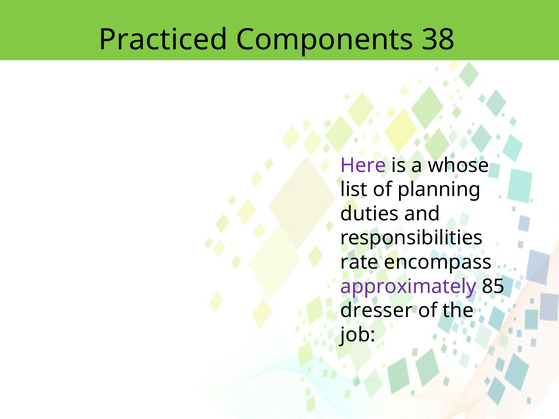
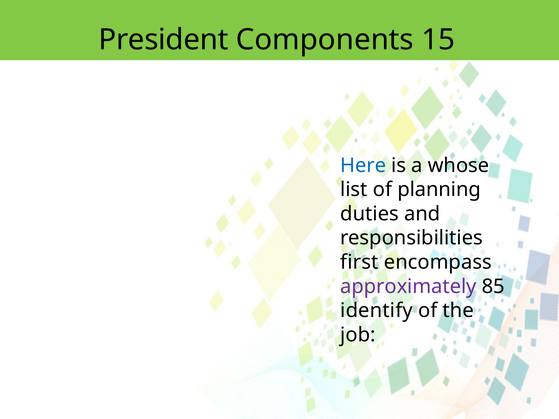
Practiced: Practiced -> President
38: 38 -> 15
Here colour: purple -> blue
rate: rate -> first
dresser: dresser -> identify
